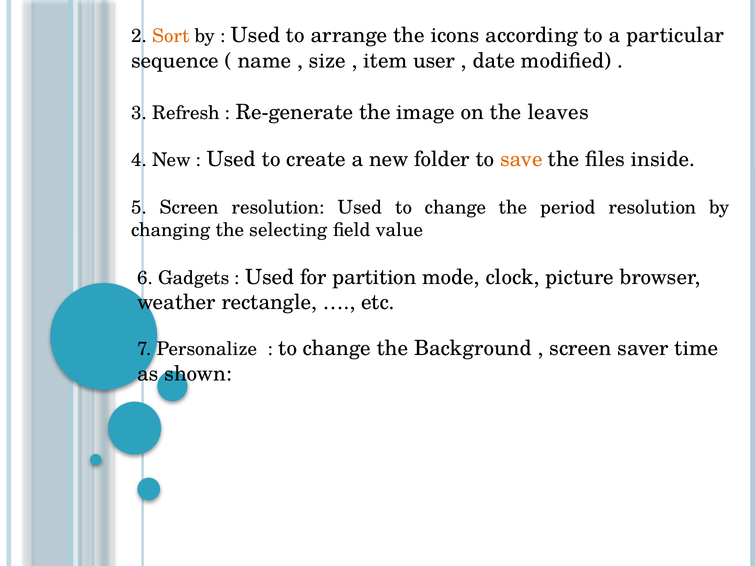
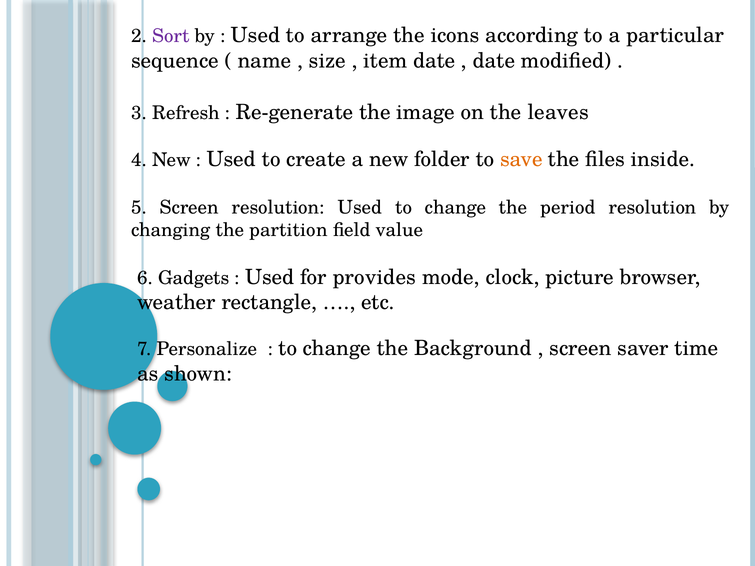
Sort colour: orange -> purple
item user: user -> date
selecting: selecting -> partition
partition: partition -> provides
